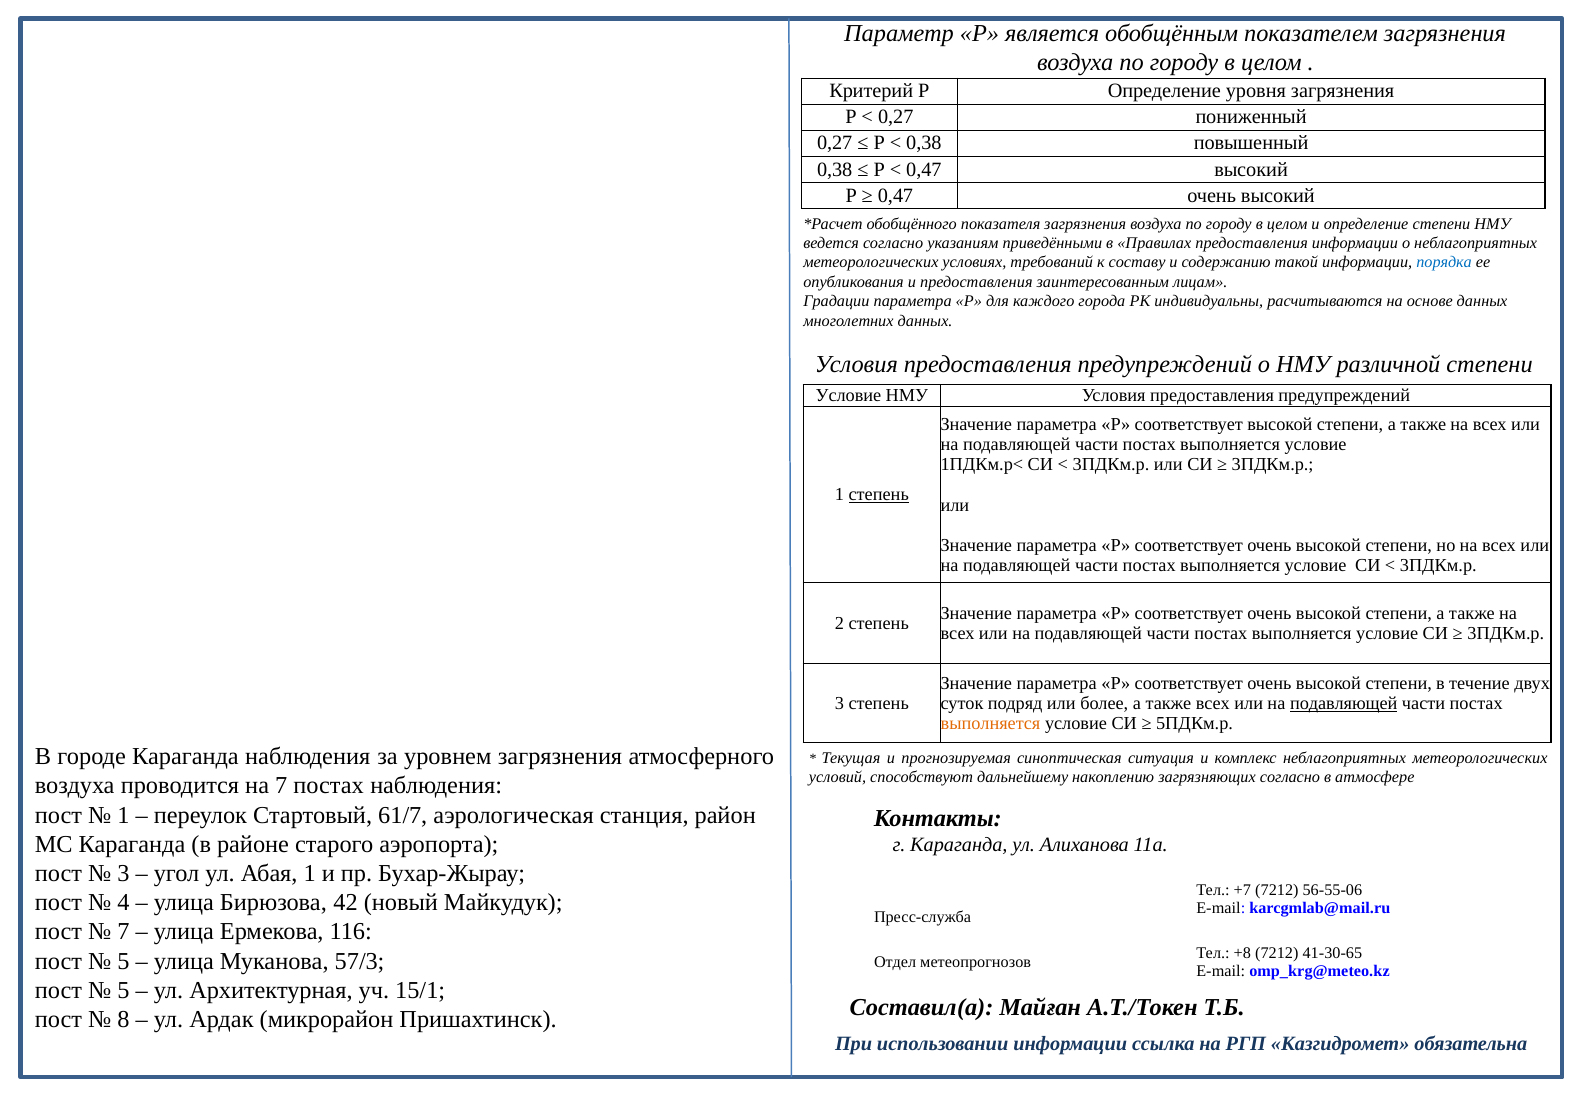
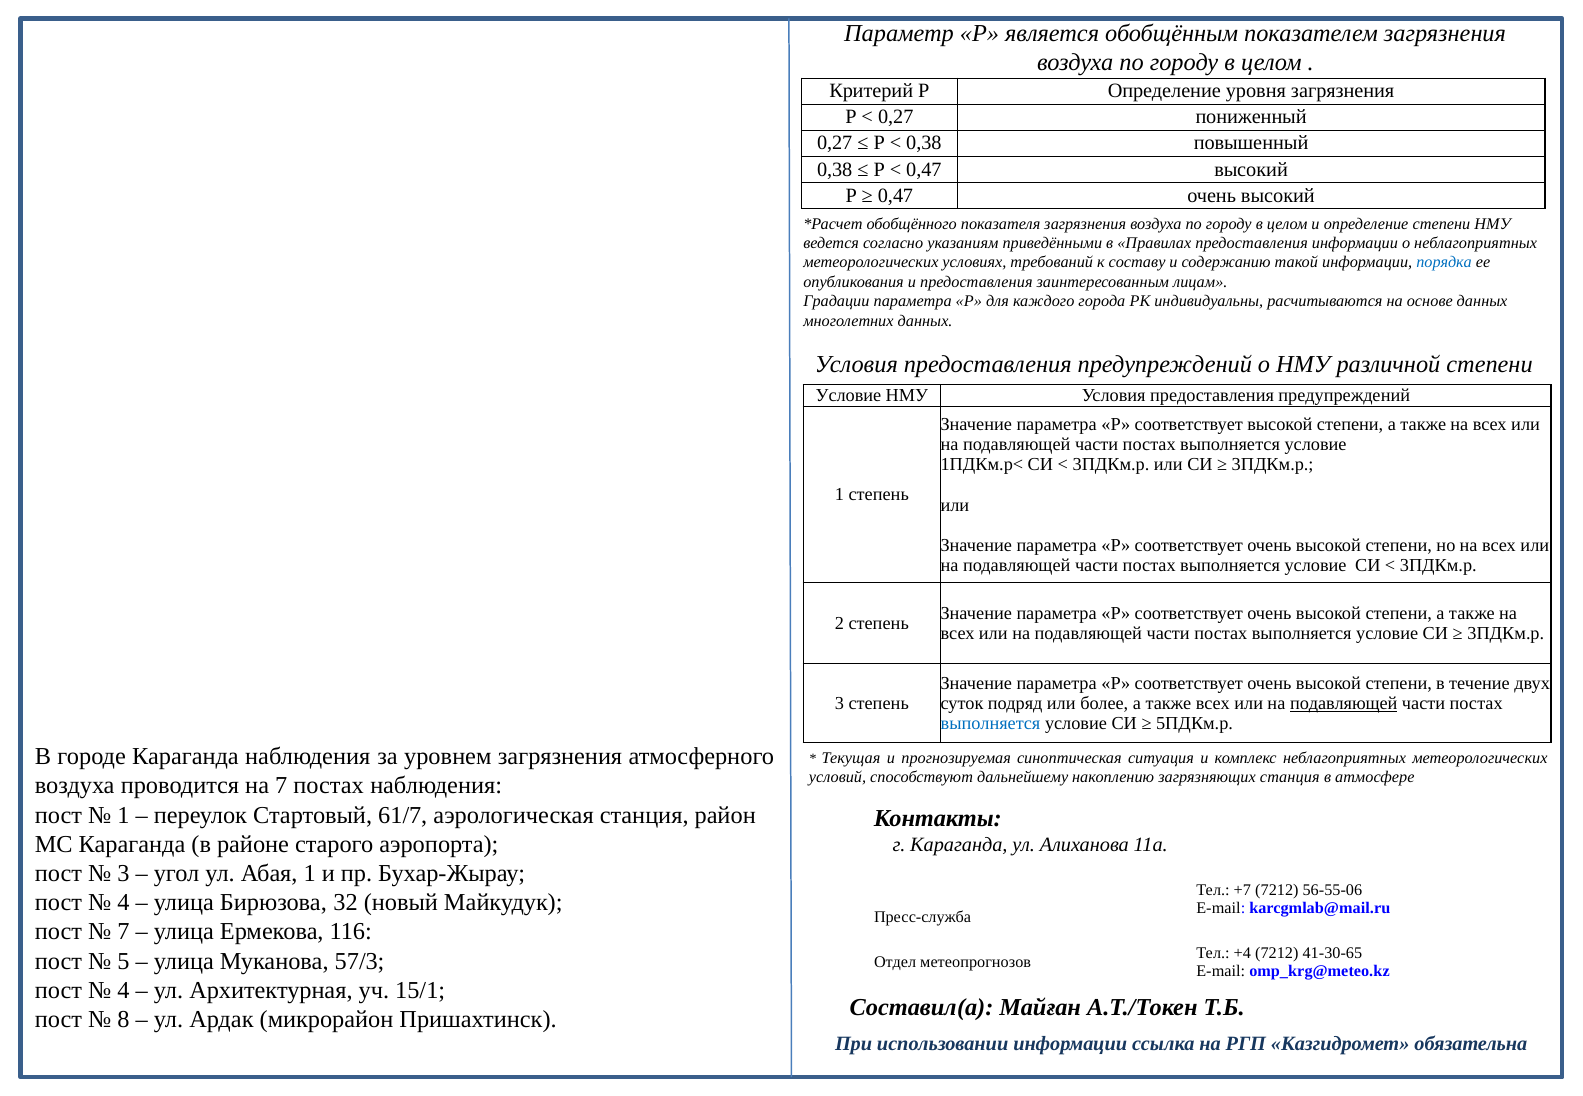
степень at (879, 495) underline: present -> none
выполняется at (990, 724) colour: orange -> blue
загрязняющих согласно: согласно -> станция
42: 42 -> 32
+8: +8 -> +4
5 at (123, 990): 5 -> 4
